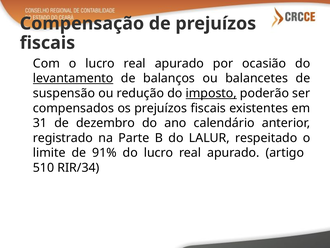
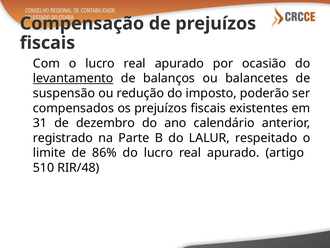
imposto underline: present -> none
91%: 91% -> 86%
RIR/34: RIR/34 -> RIR/48
